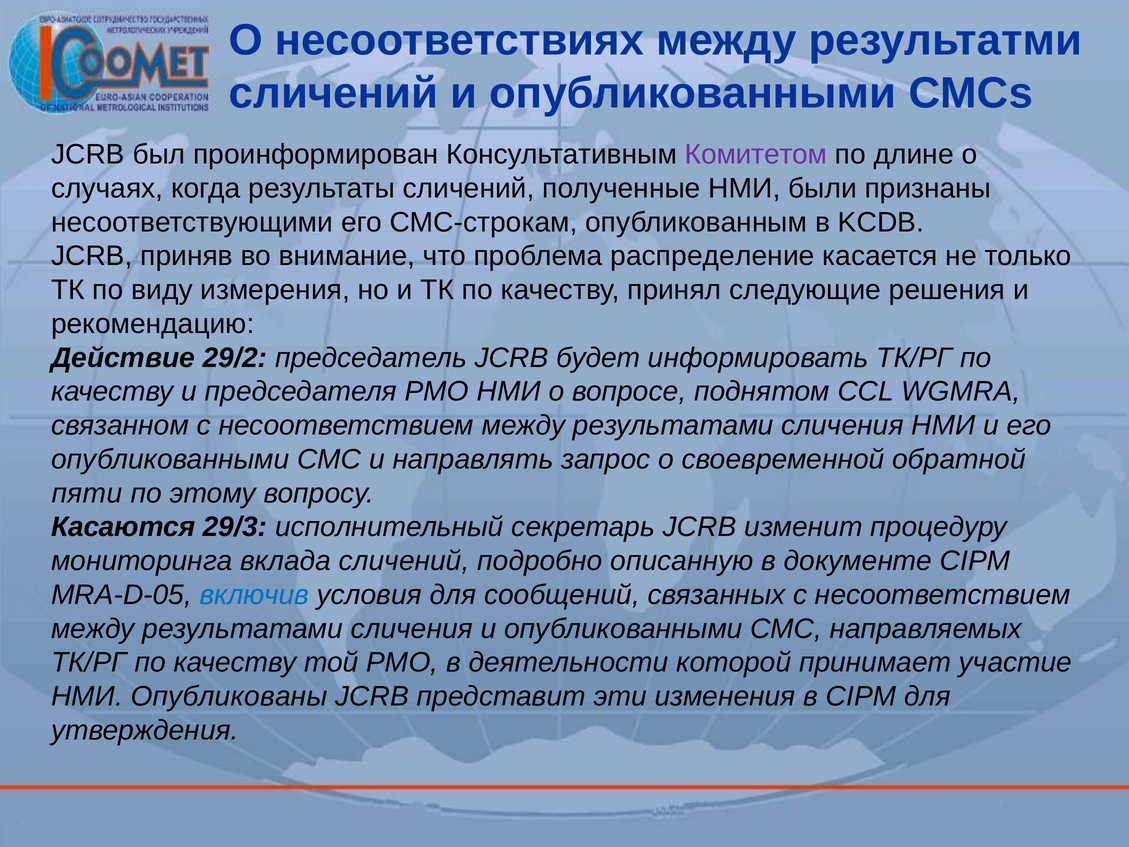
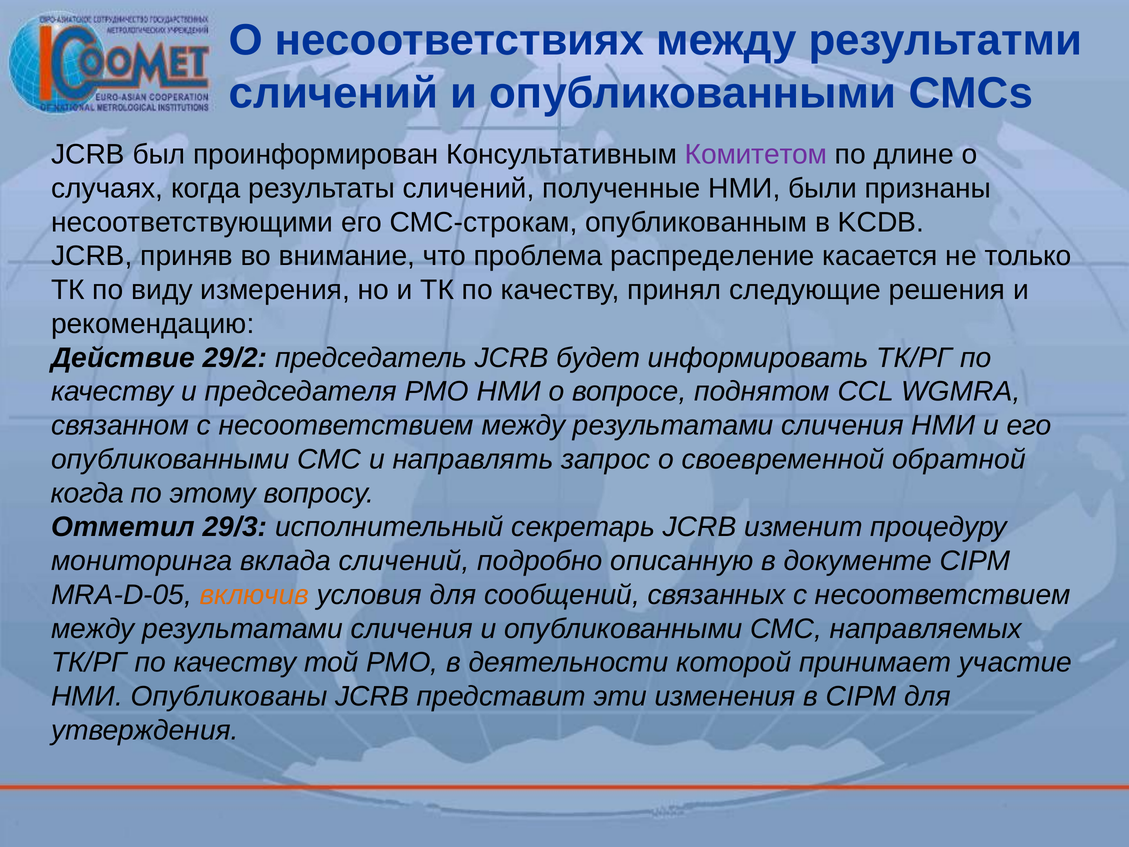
пяти at (87, 493): пяти -> когда
Касаются: Касаются -> Отметил
включив colour: blue -> orange
